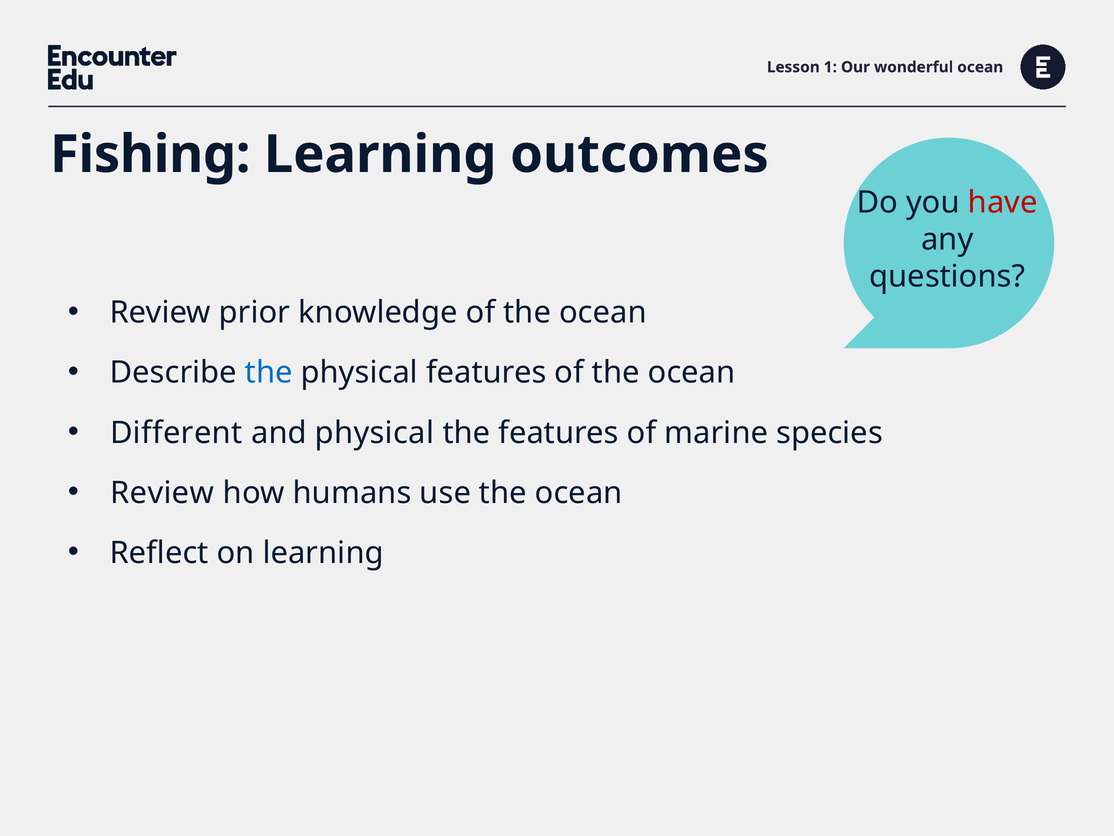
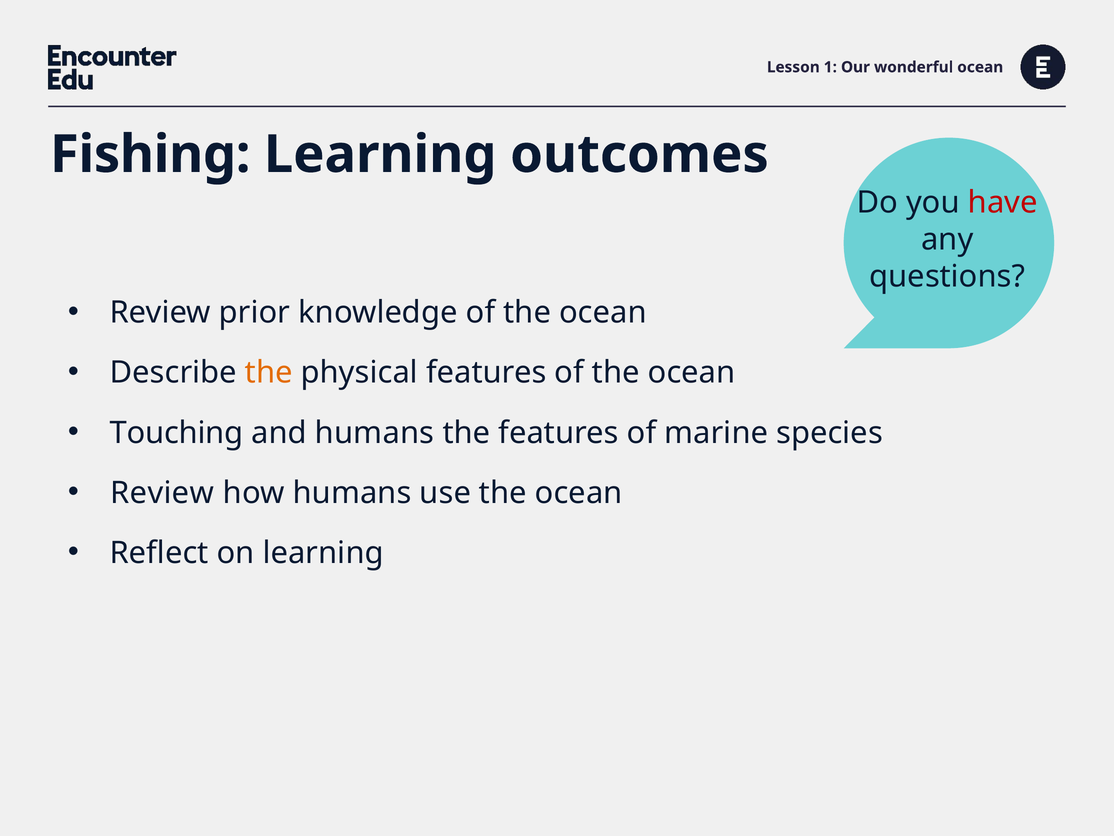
the at (269, 372) colour: blue -> orange
Different: Different -> Touching
and physical: physical -> humans
